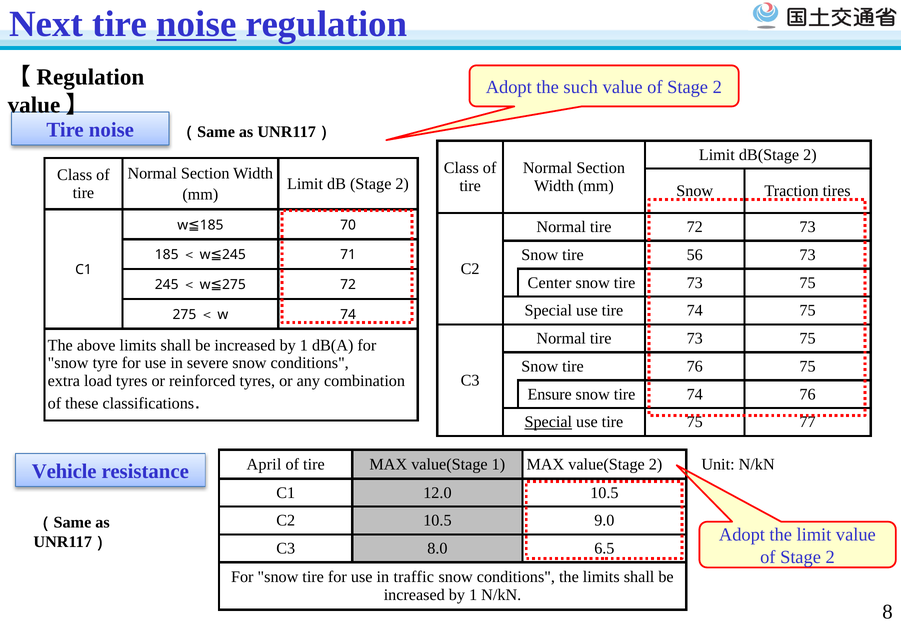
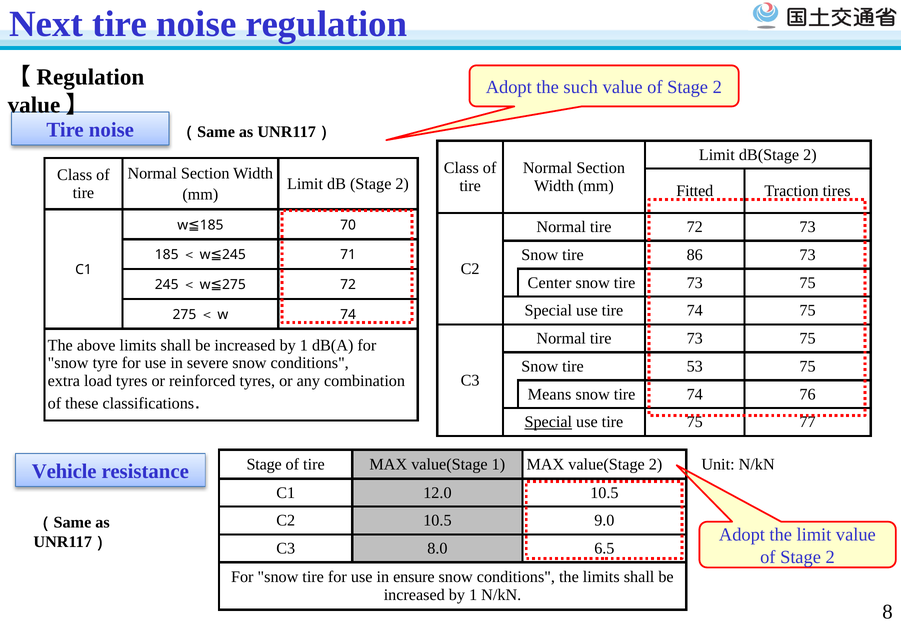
noise at (196, 24) underline: present -> none
Snow at (695, 191): Snow -> Fitted
56: 56 -> 86
tire 76: 76 -> 53
Ensure: Ensure -> Means
April at (264, 464): April -> Stage
traffic: traffic -> ensure
